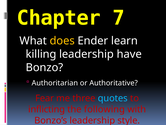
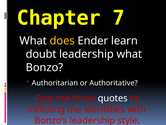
killing: killing -> doubt
leadership have: have -> what
quotes colour: light blue -> white
following: following -> identifies
